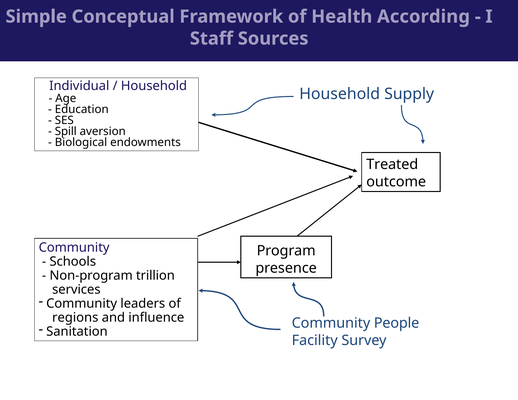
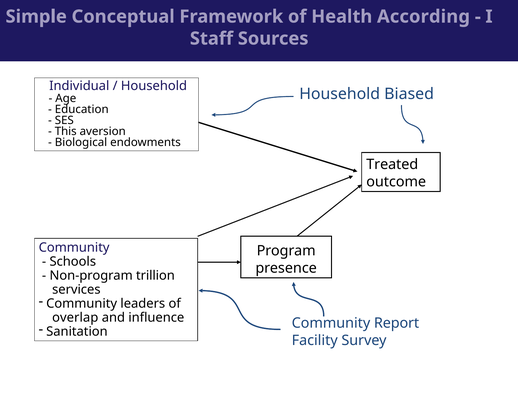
Supply: Supply -> Biased
Spill: Spill -> This
regions: regions -> overlap
People: People -> Report
